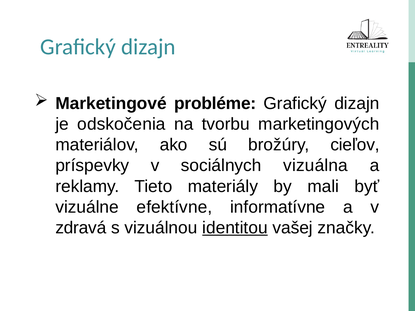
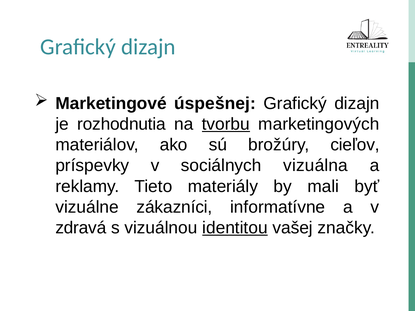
probléme: probléme -> úspešnej
odskočenia: odskočenia -> rozhodnutia
tvorbu underline: none -> present
efektívne: efektívne -> zákazníci
